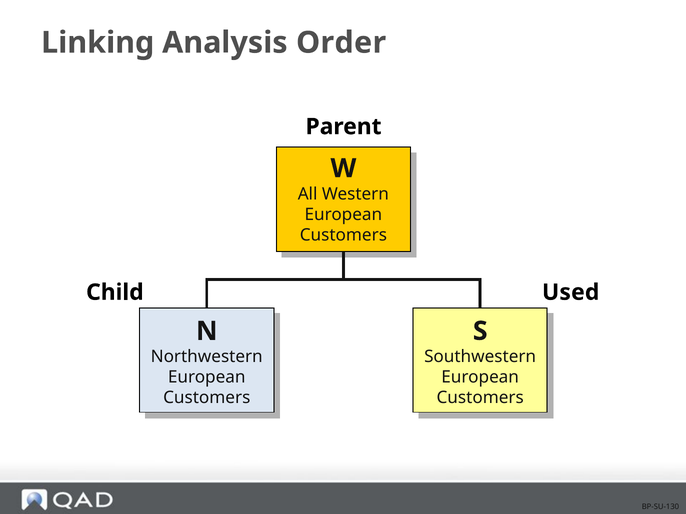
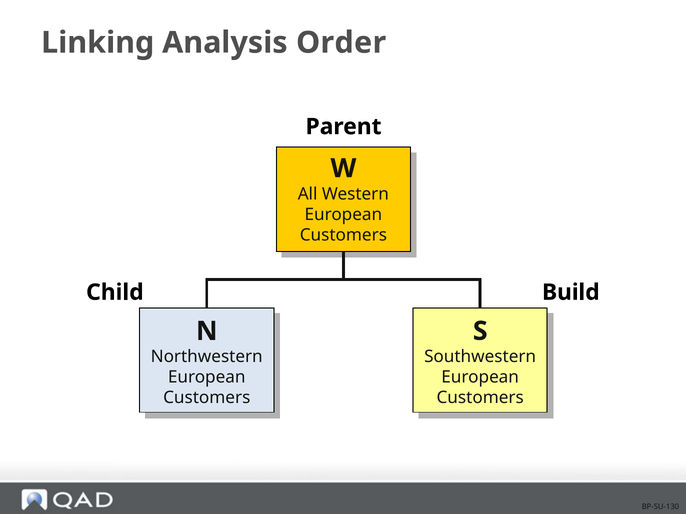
Used: Used -> Build
